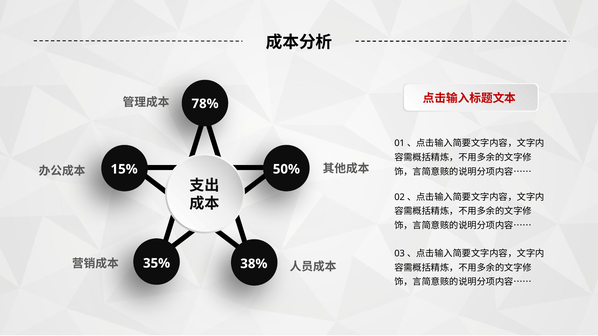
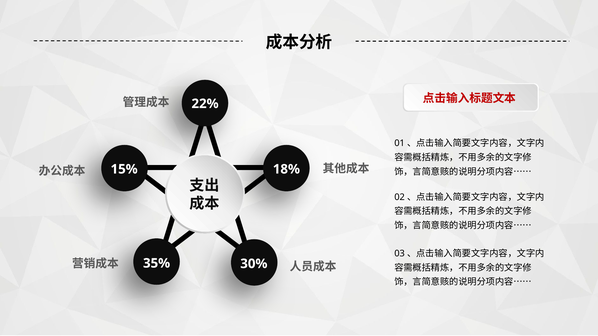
78%: 78% -> 22%
50%: 50% -> 18%
38%: 38% -> 30%
